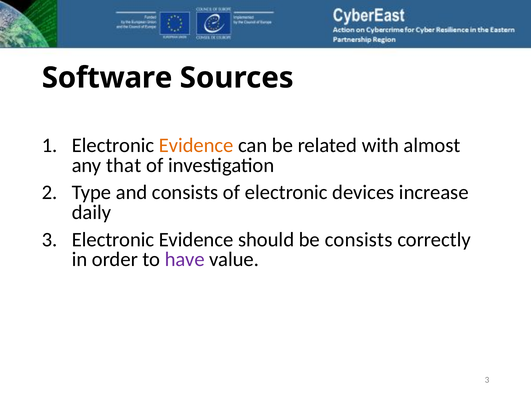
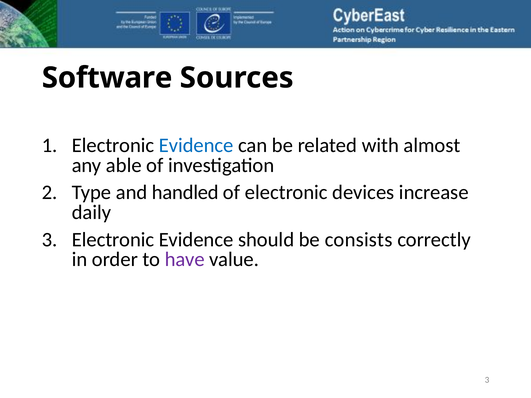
Evidence at (196, 146) colour: orange -> blue
that: that -> able
and consists: consists -> handled
